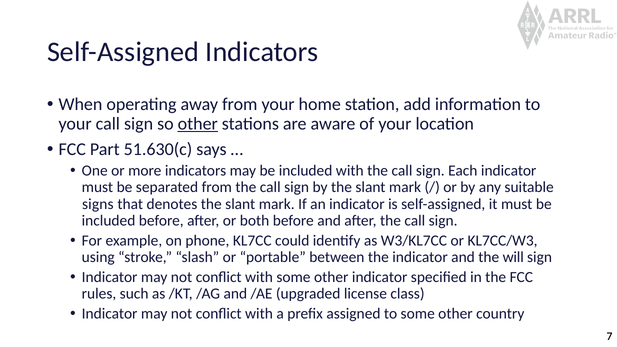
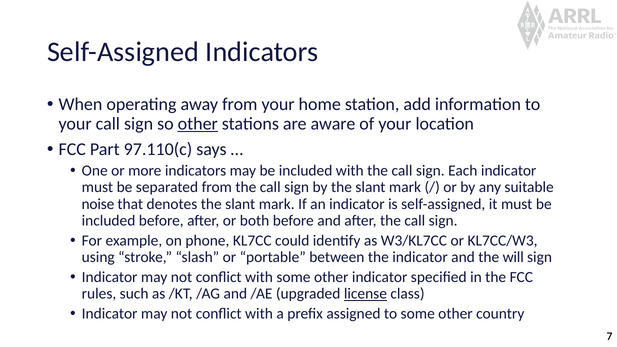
51.630(c: 51.630(c -> 97.110(c
signs: signs -> noise
license underline: none -> present
